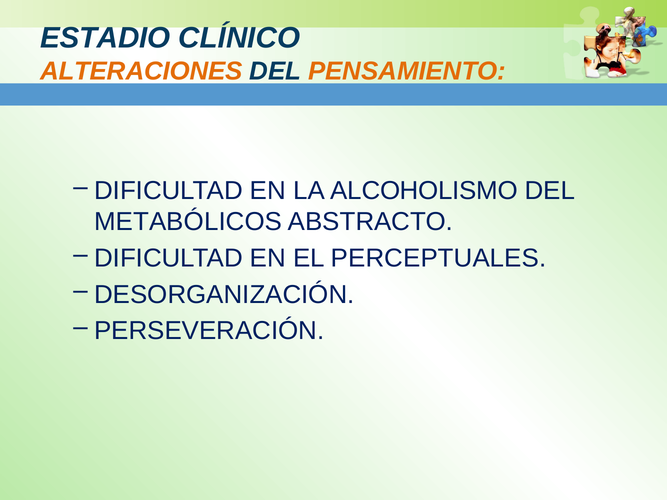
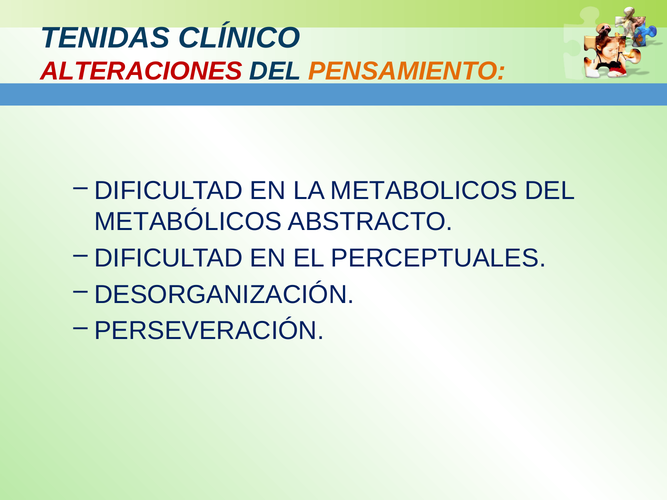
ESTADIO: ESTADIO -> TENIDAS
ALTERACIONES colour: orange -> red
ALCOHOLISMO: ALCOHOLISMO -> METABOLICOS
